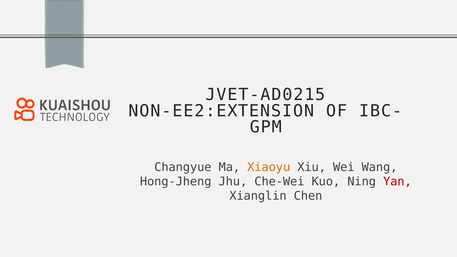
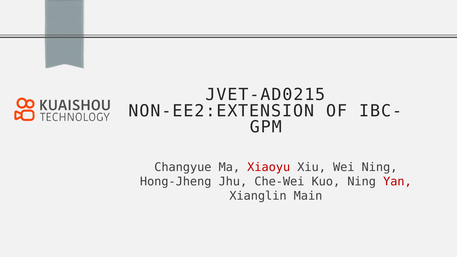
Xiaoyu colour: orange -> red
Wei Wang: Wang -> Ning
Chen: Chen -> Main
